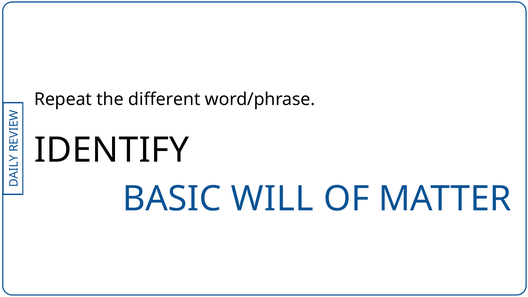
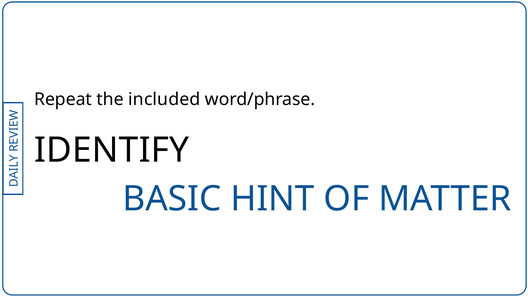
different: different -> included
WILL: WILL -> HINT
